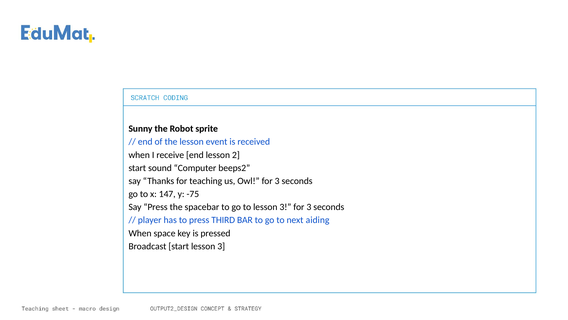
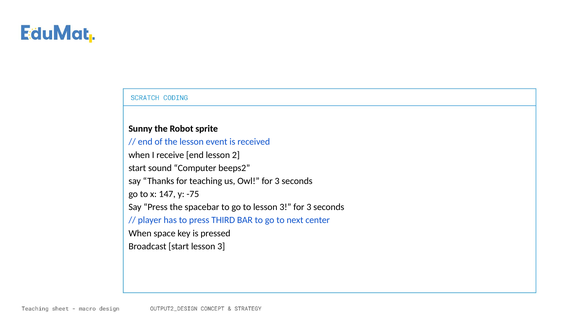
aiding: aiding -> center
